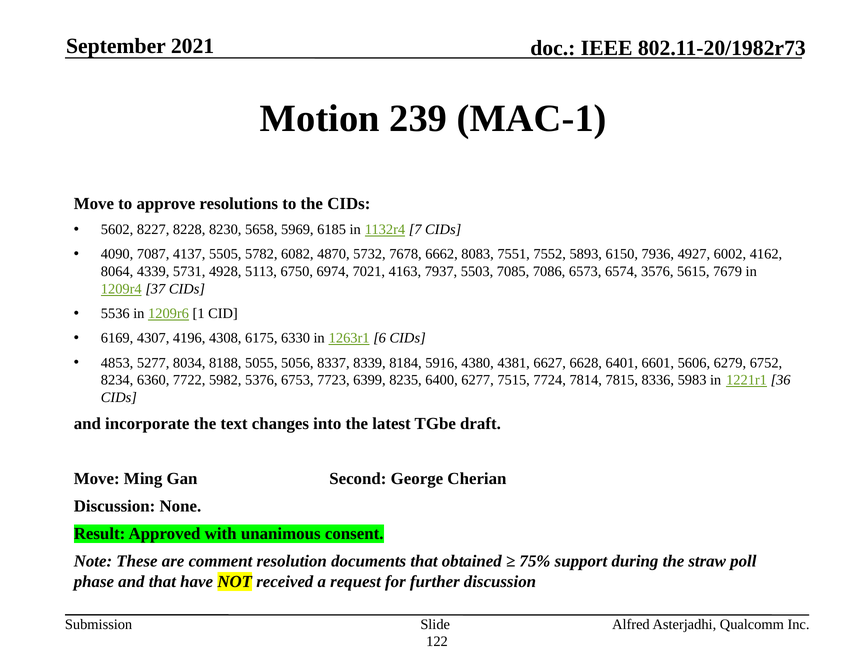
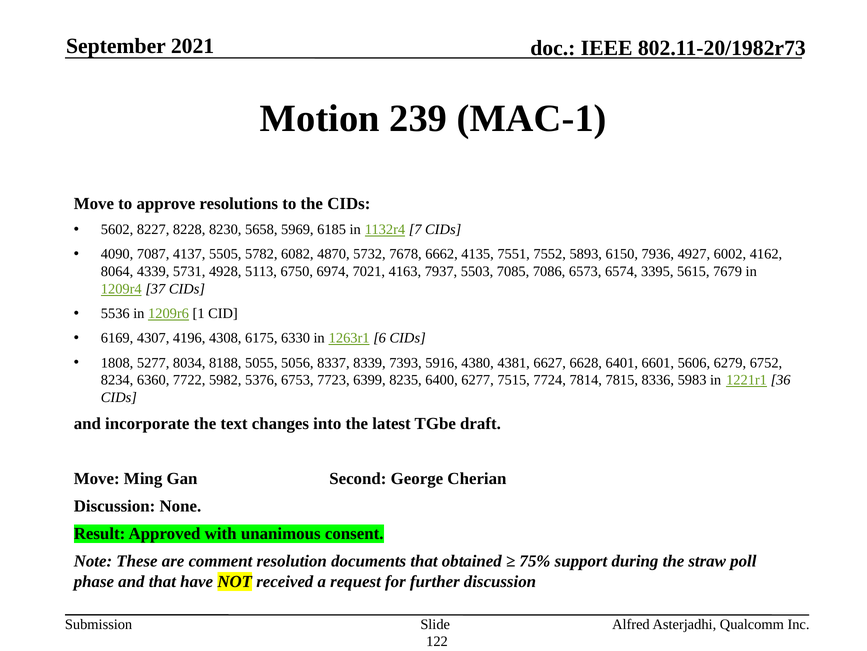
8083: 8083 -> 4135
3576: 3576 -> 3395
4853: 4853 -> 1808
8184: 8184 -> 7393
